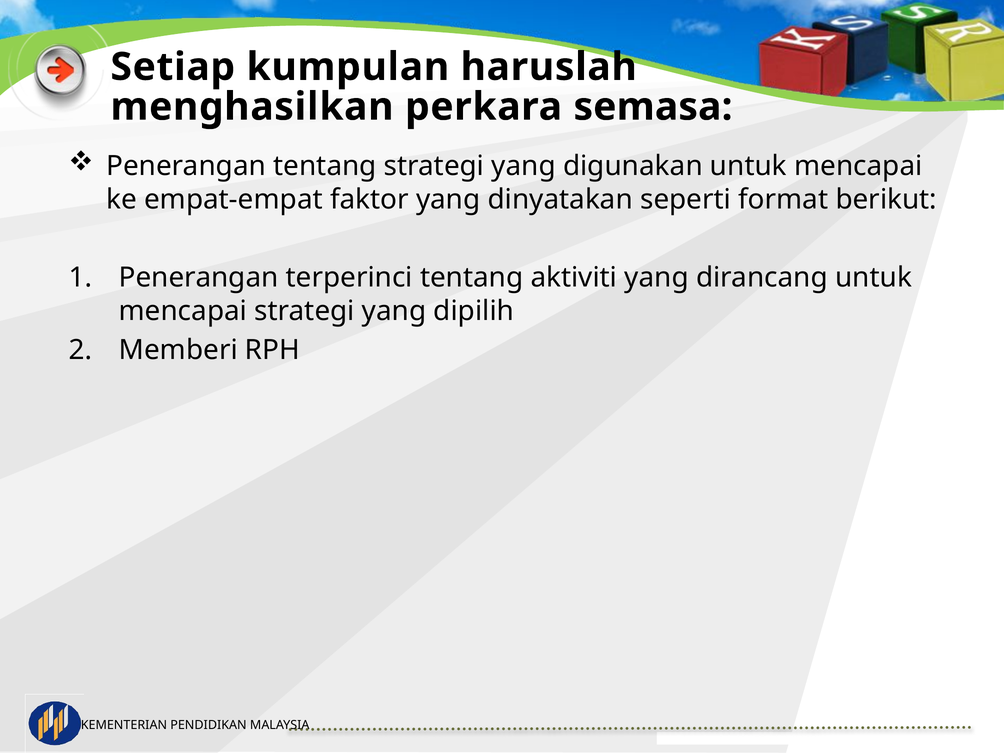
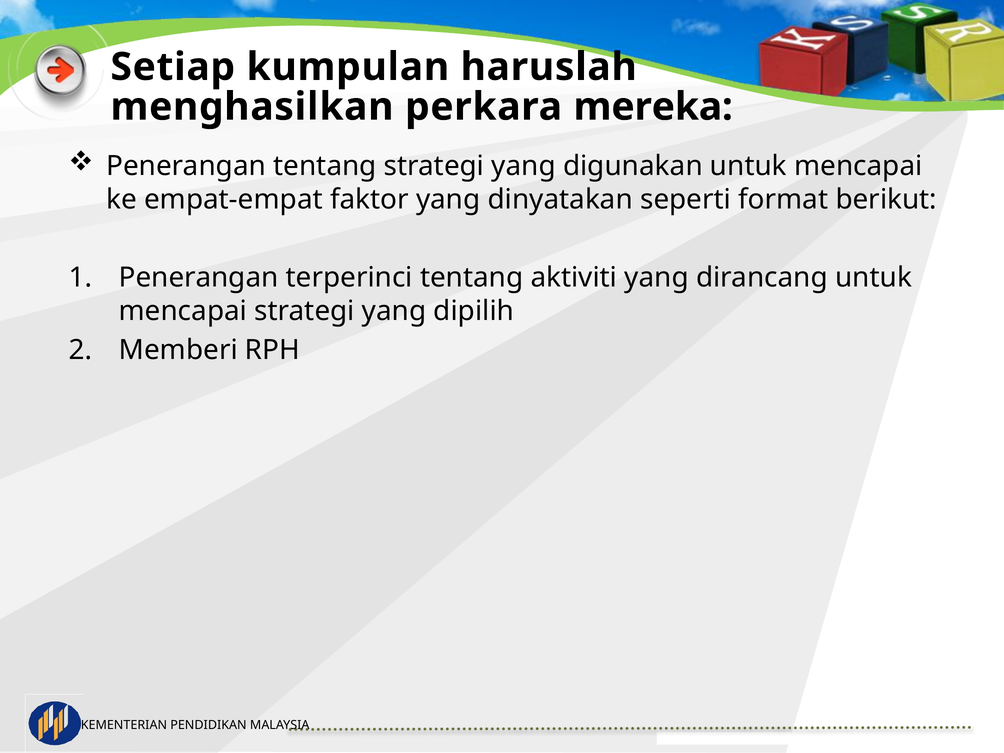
semasa: semasa -> mereka
